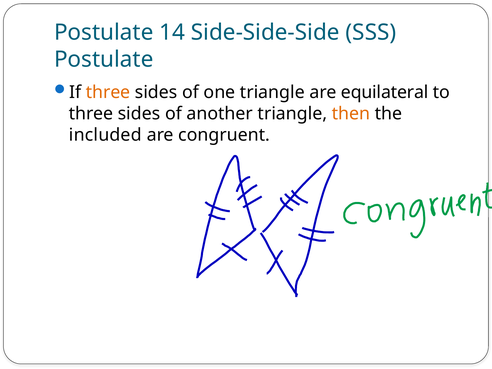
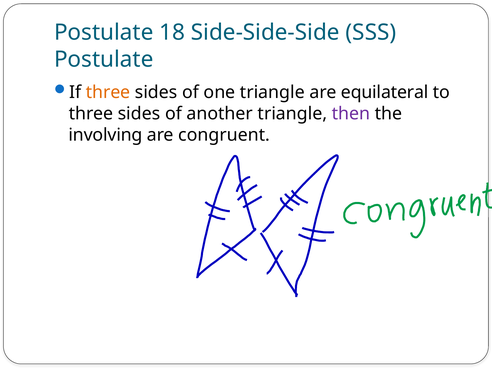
14: 14 -> 18
then colour: orange -> purple
included: included -> involving
